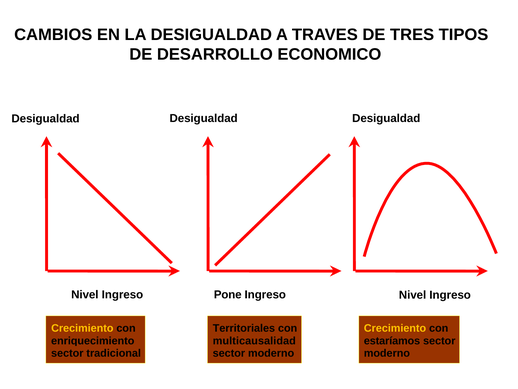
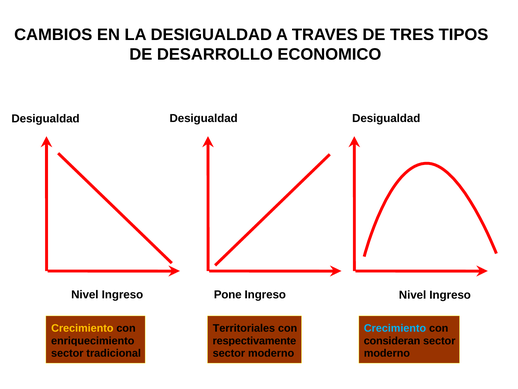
Crecimiento at (395, 328) colour: yellow -> light blue
multicausalidad: multicausalidad -> respectivamente
estaríamos: estaríamos -> consideran
